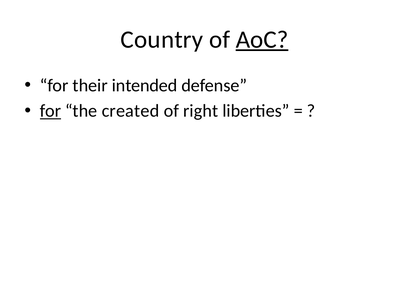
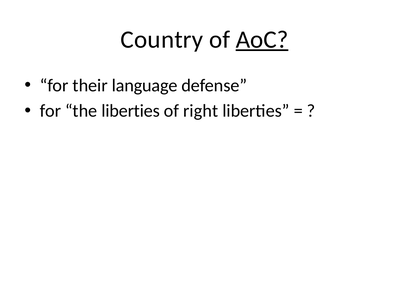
intended: intended -> language
for at (50, 111) underline: present -> none
the created: created -> liberties
